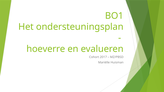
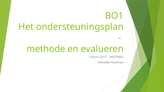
hoeverre: hoeverre -> methode
